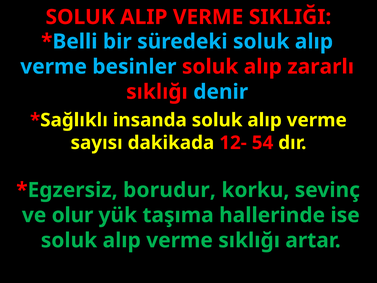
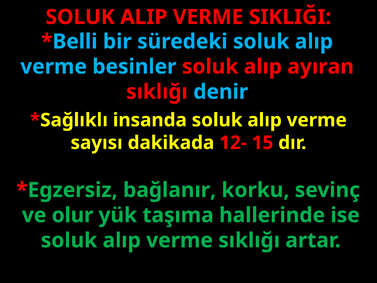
zararlı: zararlı -> ayıran
54: 54 -> 15
borudur: borudur -> bağlanır
